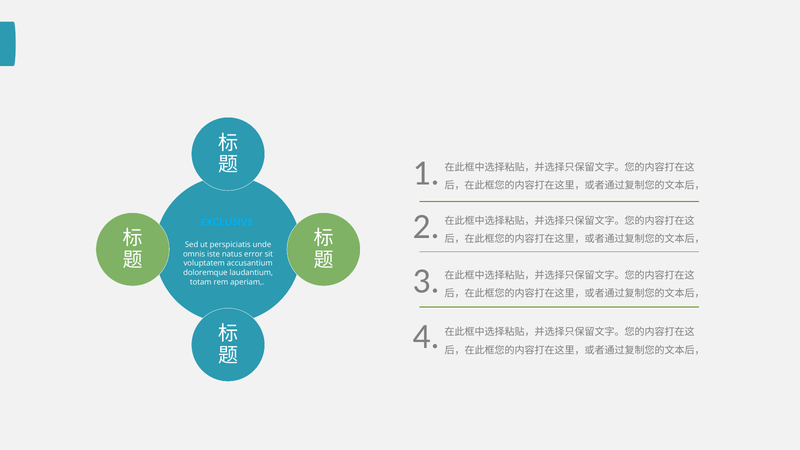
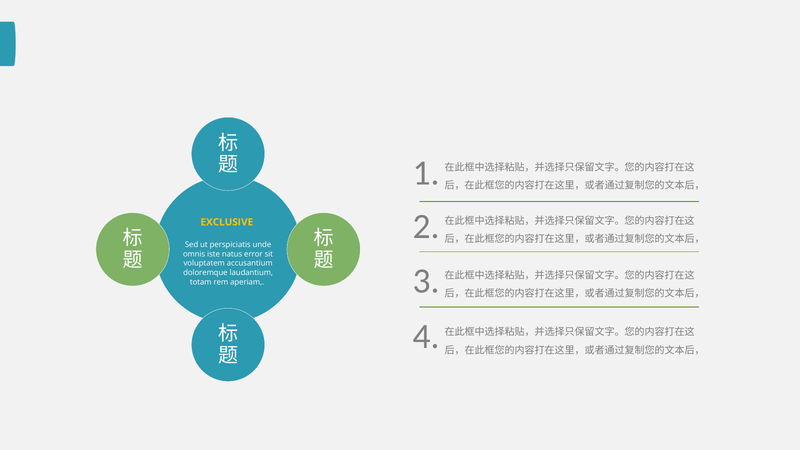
EXCLUSIVE colour: light blue -> yellow
